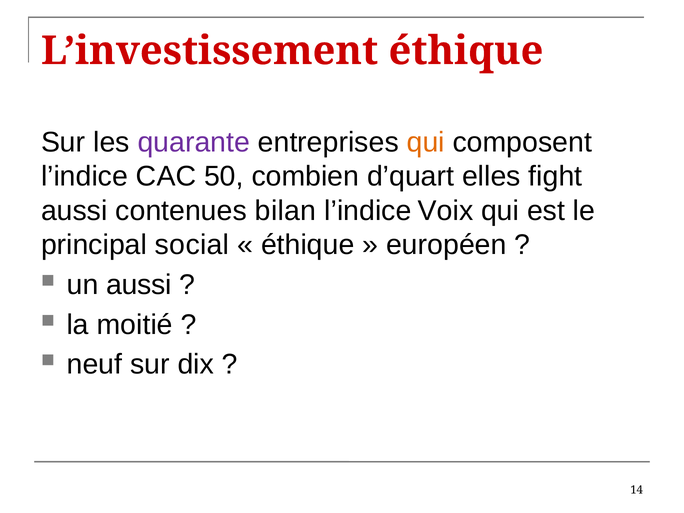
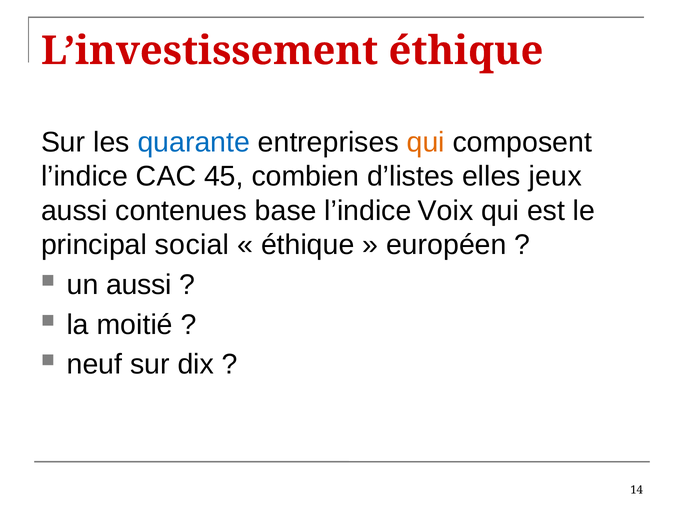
quarante colour: purple -> blue
50: 50 -> 45
d’quart: d’quart -> d’listes
fight: fight -> jeux
bilan: bilan -> base
